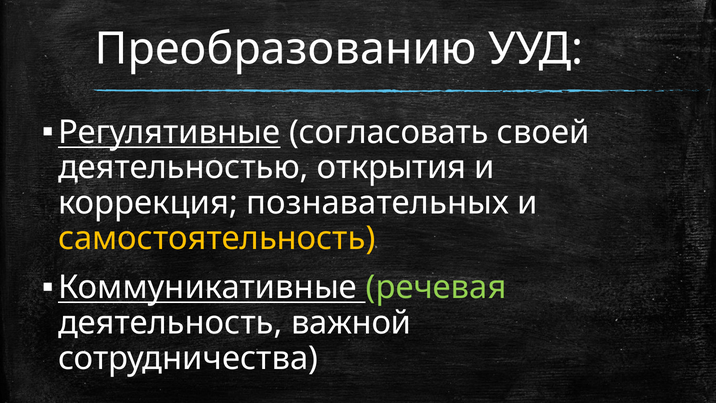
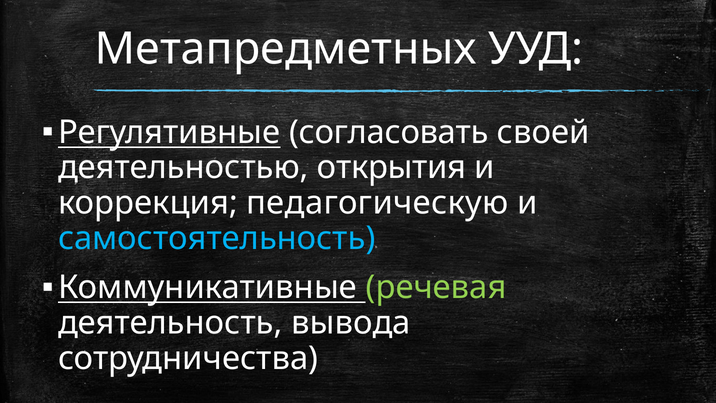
Преобразованию: Преобразованию -> Метапредметных
познавательных: познавательных -> педагогическую
самостоятельность colour: yellow -> light blue
важной: важной -> вывода
